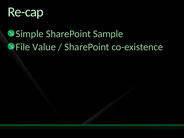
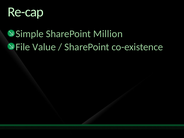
Sample: Sample -> Million
